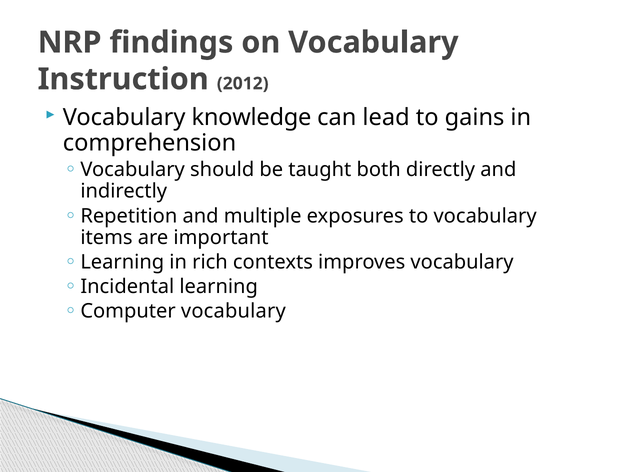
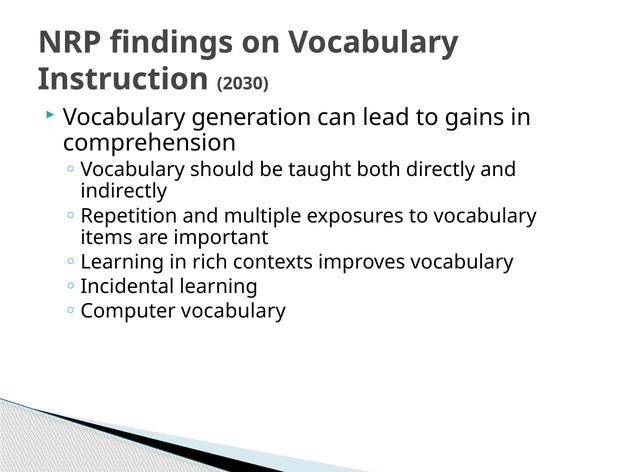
2012: 2012 -> 2030
knowledge: knowledge -> generation
